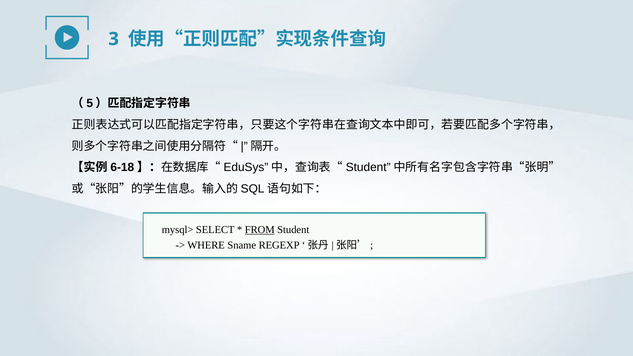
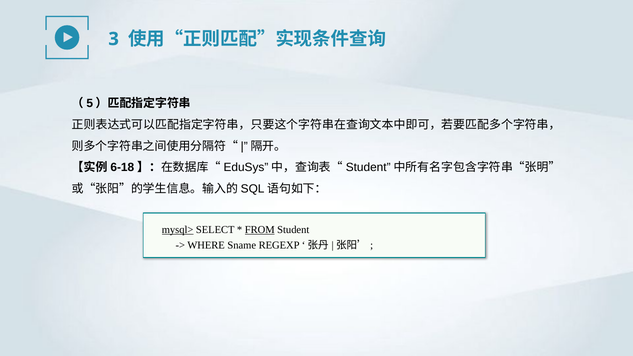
mysql> underline: none -> present
